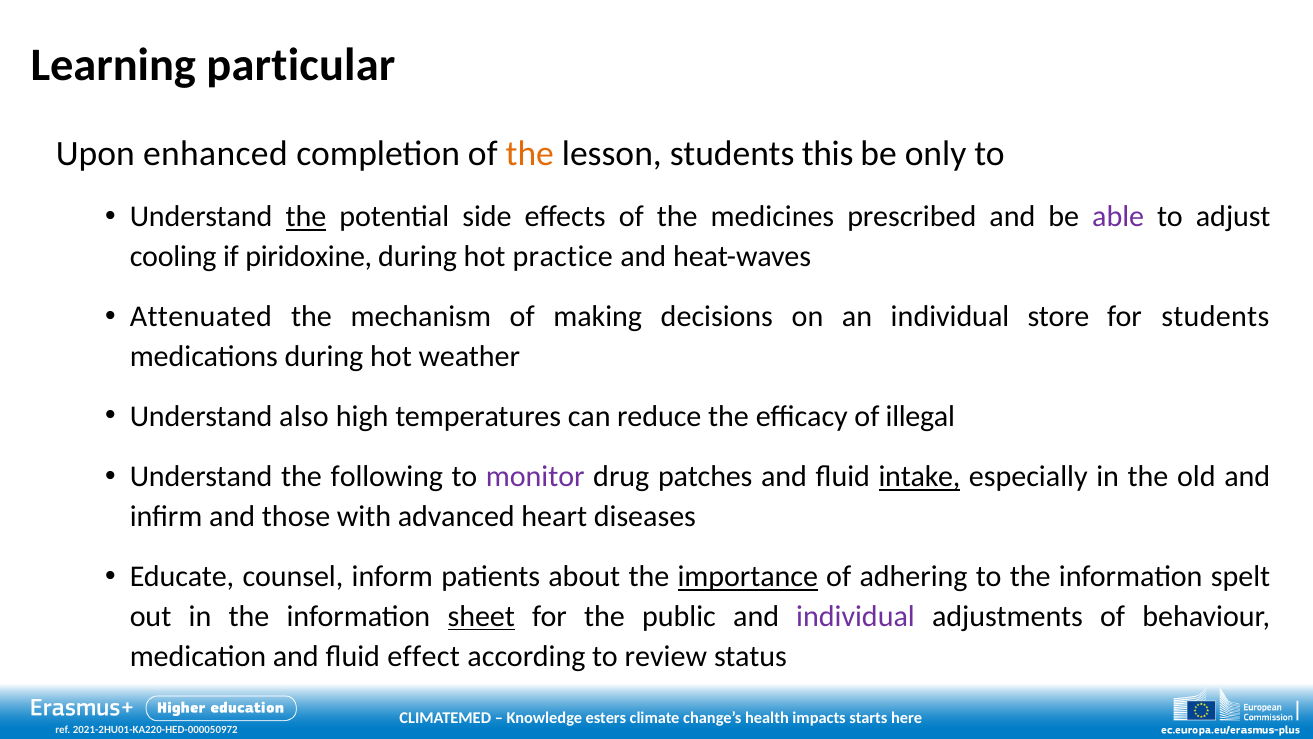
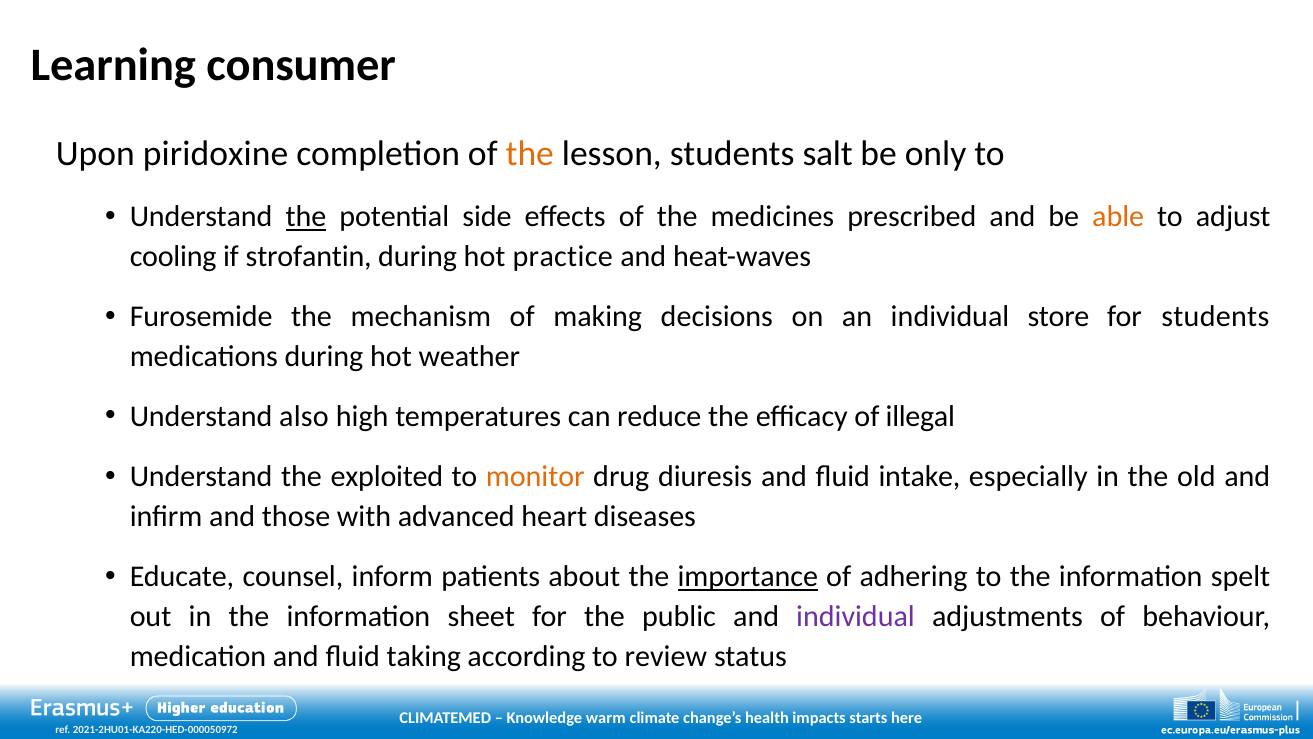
particular: particular -> consumer
enhanced: enhanced -> piridoxine
this: this -> salt
able colour: purple -> orange
piridoxine: piridoxine -> strofantin
Attenuated: Attenuated -> Furosemide
following: following -> exploited
monitor colour: purple -> orange
patches: patches -> diuresis
intake underline: present -> none
sheet underline: present -> none
effect: effect -> taking
esters: esters -> warm
